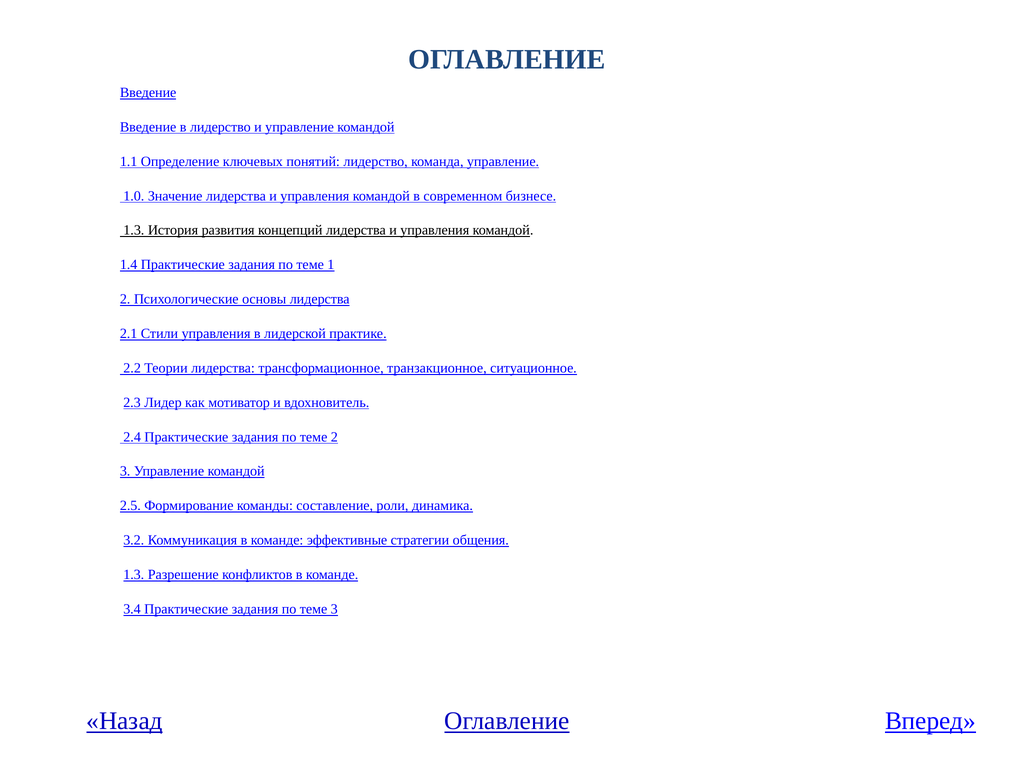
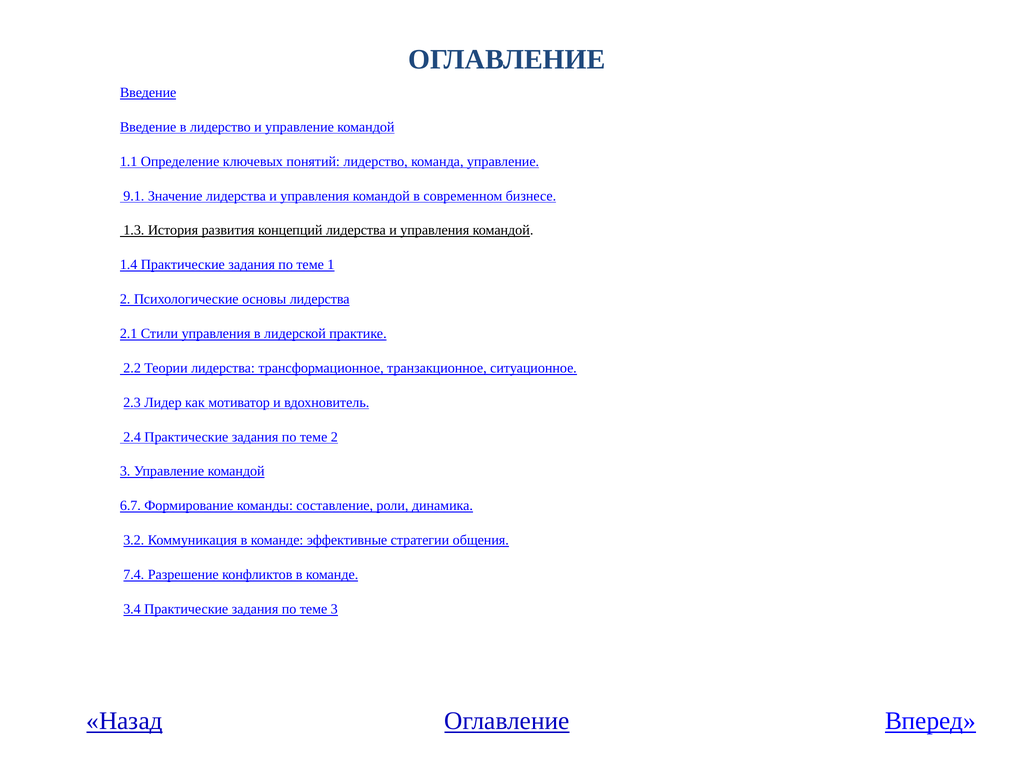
1.0: 1.0 -> 9.1
2.5: 2.5 -> 6.7
1.3 at (134, 575): 1.3 -> 7.4
